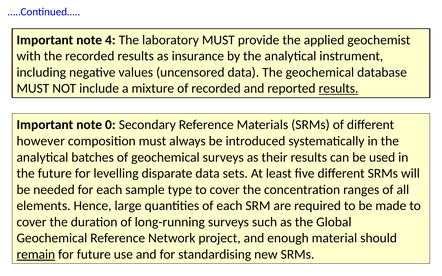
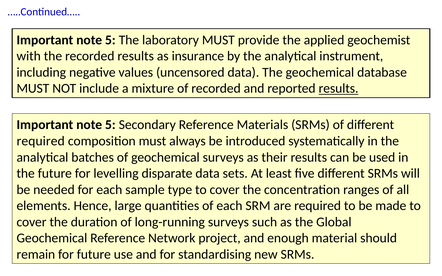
4 at (110, 40): 4 -> 5
0 at (110, 125): 0 -> 5
however at (41, 141): however -> required
remain underline: present -> none
